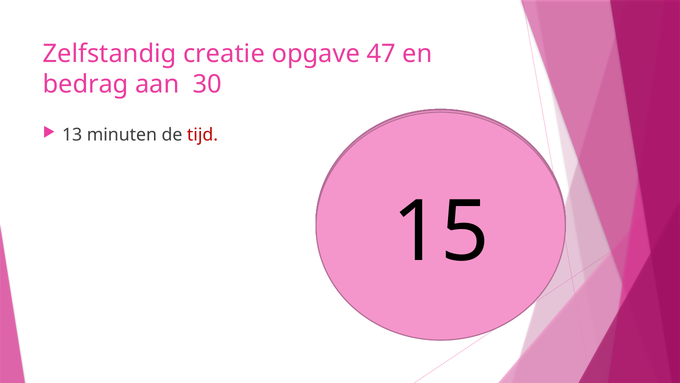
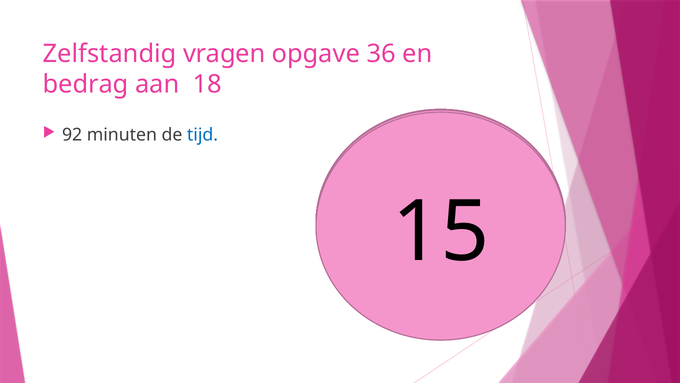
creatie: creatie -> vragen
47: 47 -> 36
30: 30 -> 18
13 at (72, 135): 13 -> 92
tijd colour: red -> blue
